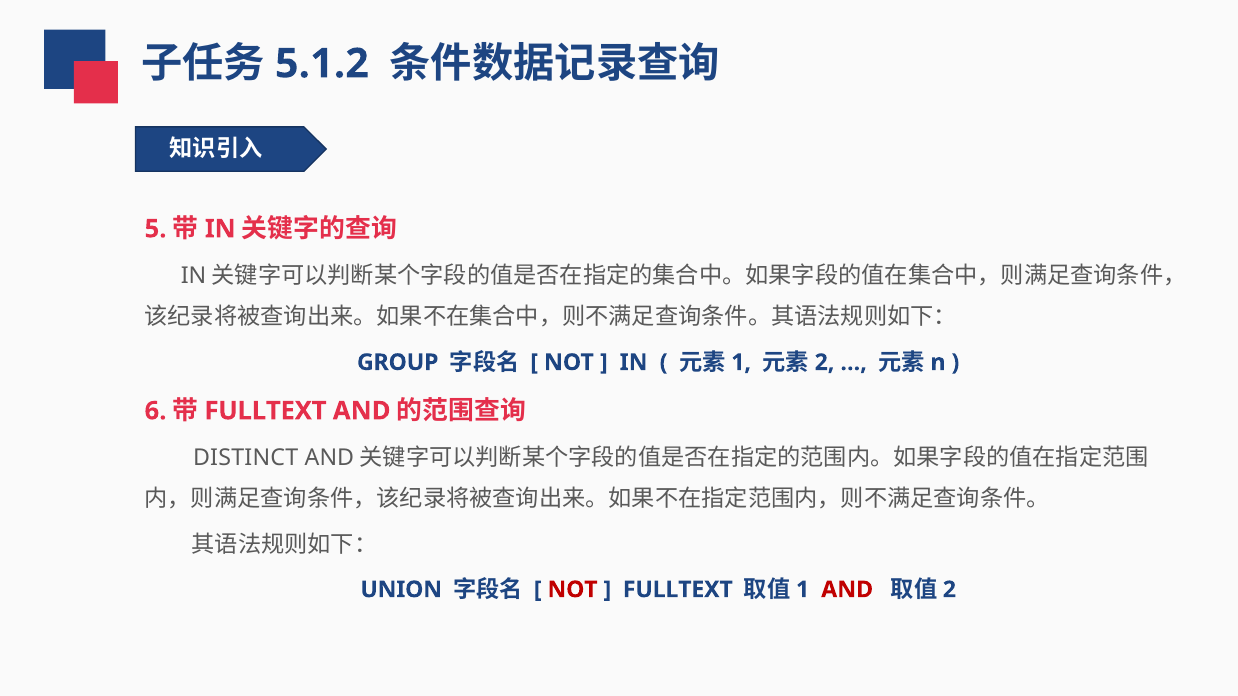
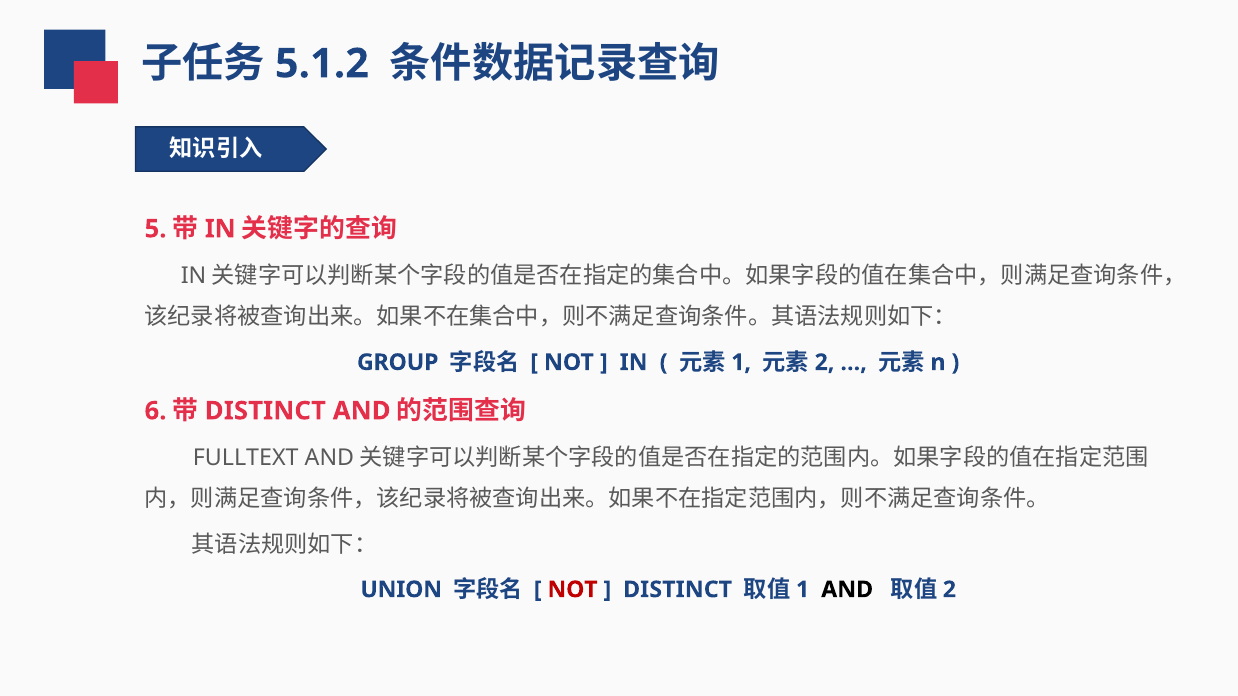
FULLTEXT at (266, 411): FULLTEXT -> DISTINCT
DISTINCT: DISTINCT -> FULLTEXT
FULLTEXT at (678, 590): FULLTEXT -> DISTINCT
AND at (847, 590) colour: red -> black
